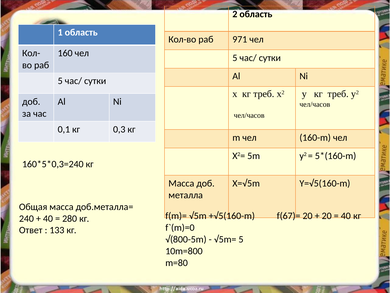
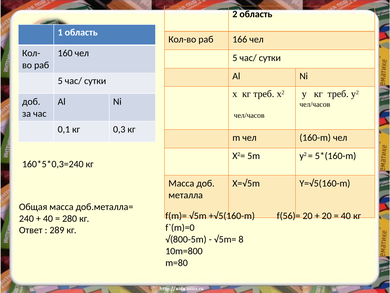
971: 971 -> 166
f(67)=: f(67)= -> f(56)=
133: 133 -> 289
√5m= 5: 5 -> 8
